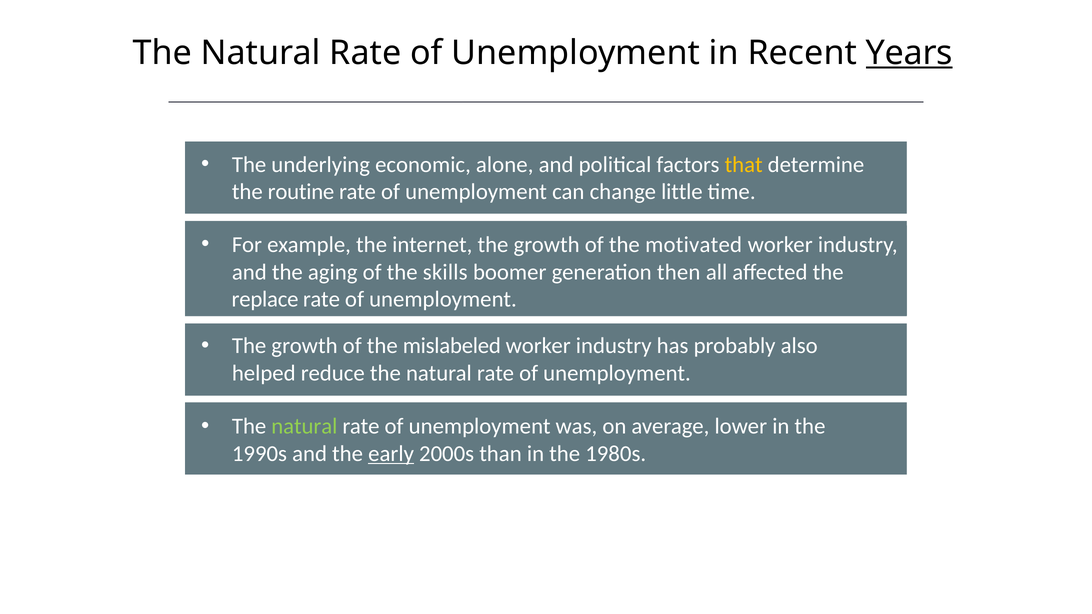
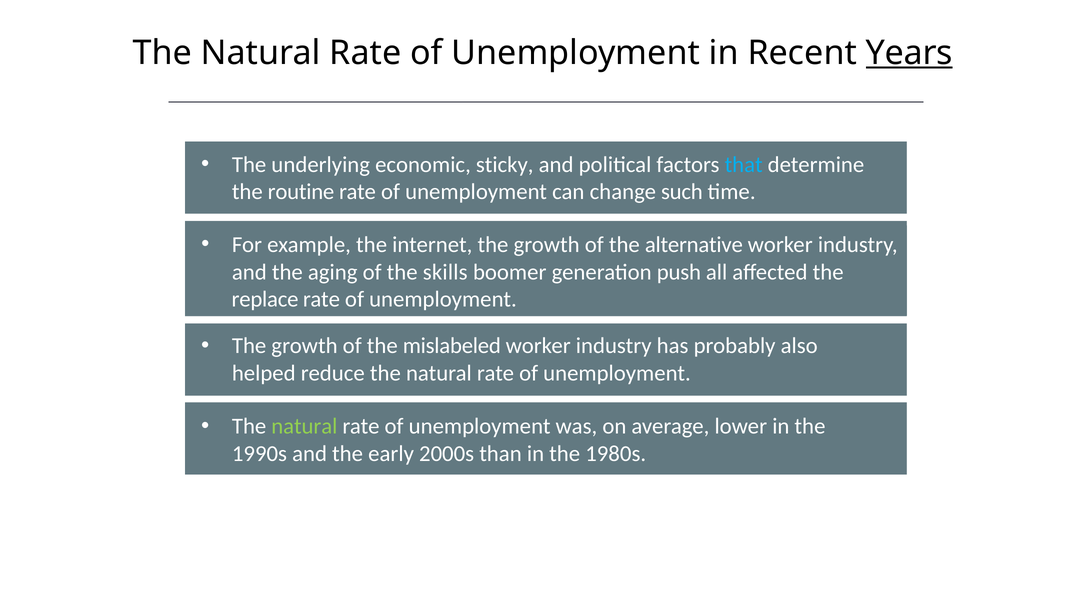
alone: alone -> sticky
that colour: yellow -> light blue
little: little -> such
motivated: motivated -> alternative
then: then -> push
early underline: present -> none
